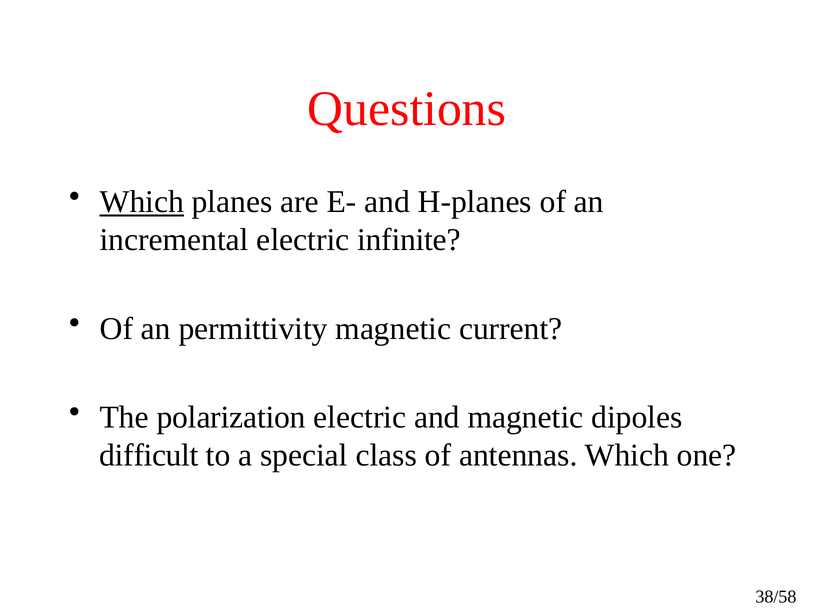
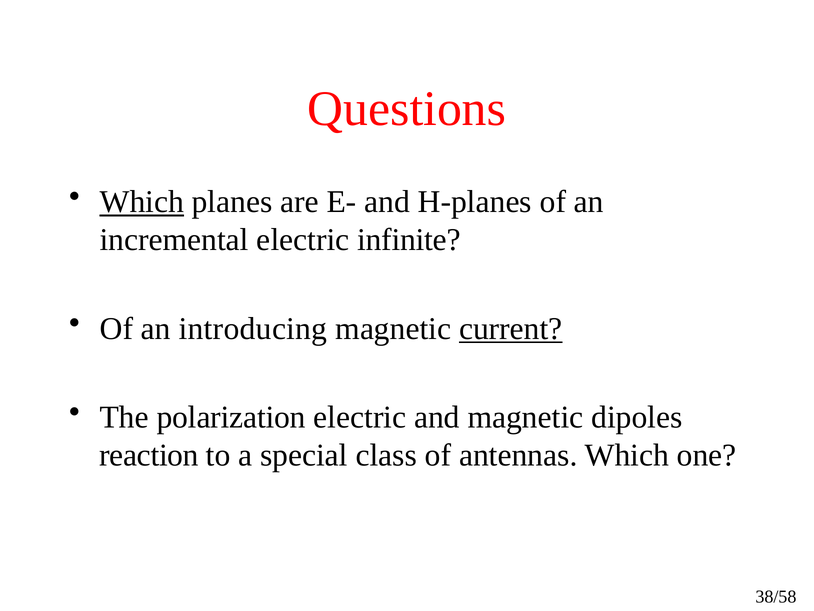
permittivity: permittivity -> introducing
current underline: none -> present
difficult: difficult -> reaction
